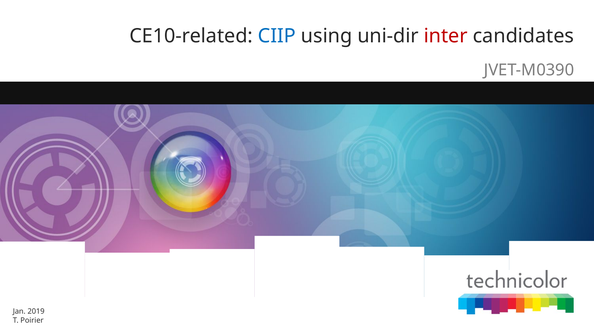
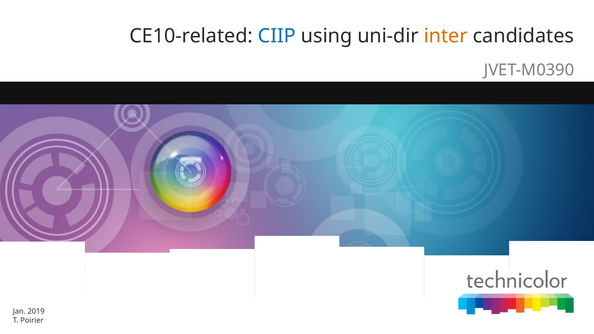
inter colour: red -> orange
